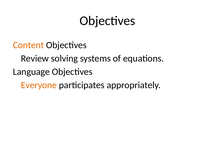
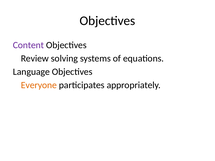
Content colour: orange -> purple
